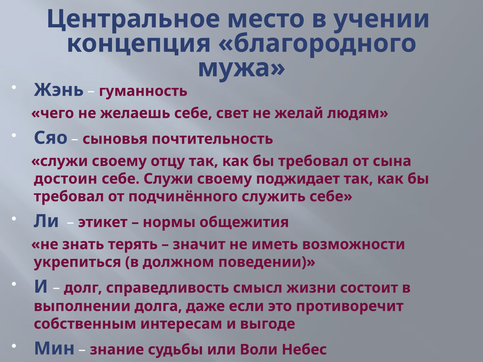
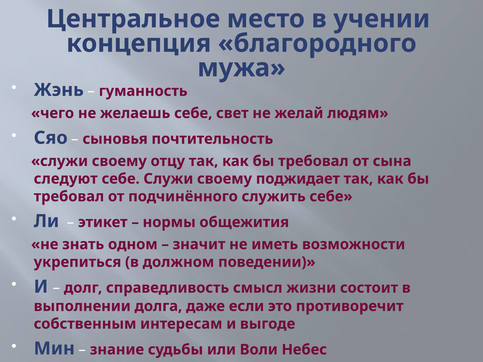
достоин: достоин -> следуют
терять: терять -> одном
